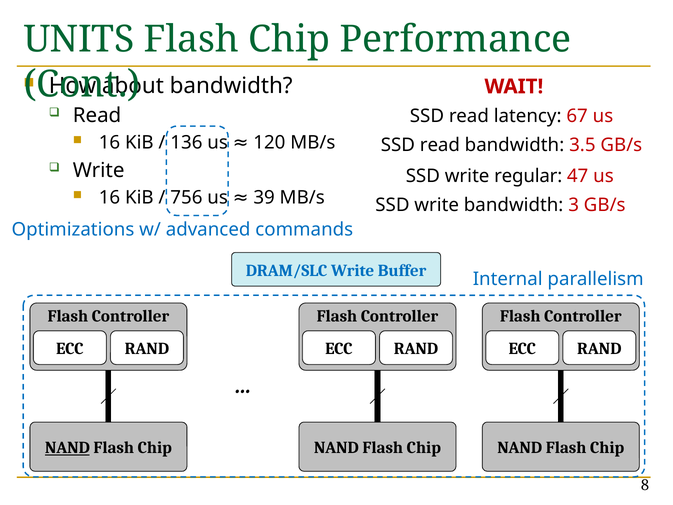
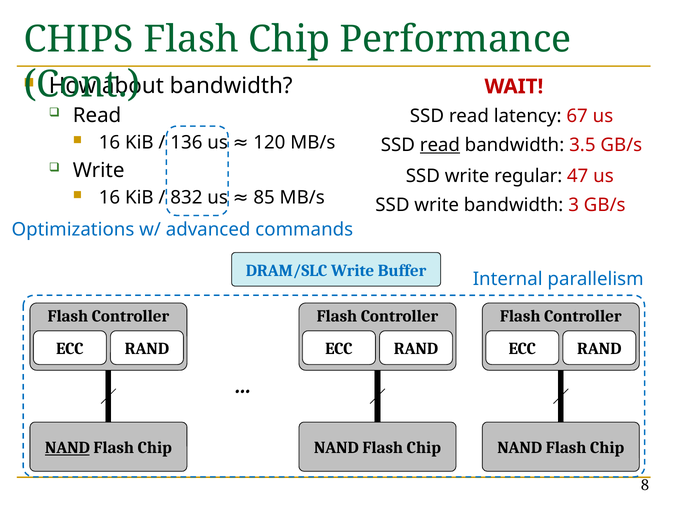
UNITS: UNITS -> CHIPS
read at (440, 145) underline: none -> present
756: 756 -> 832
39: 39 -> 85
